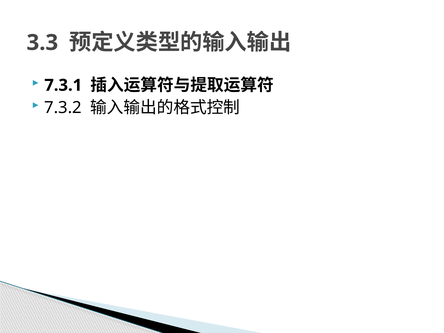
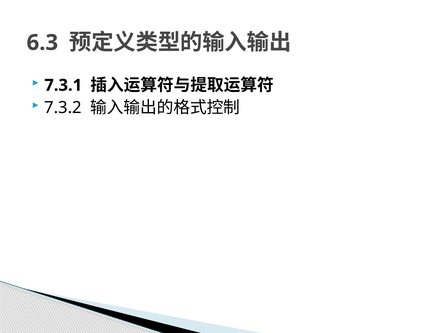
3.3: 3.3 -> 6.3
